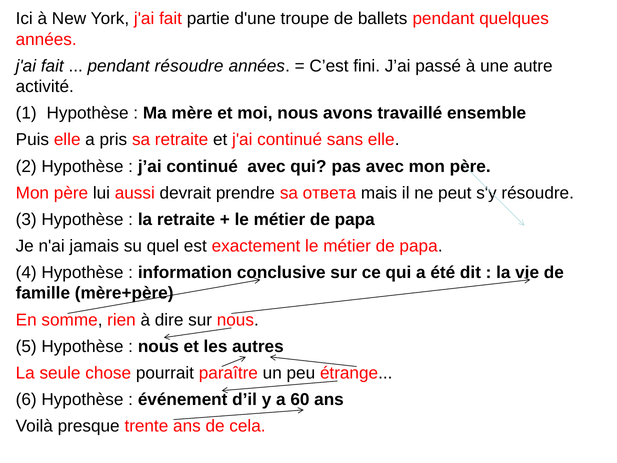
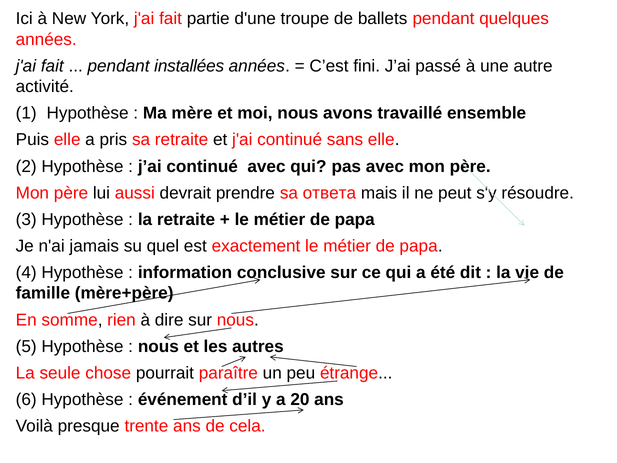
pendant résoudre: résoudre -> installées
60: 60 -> 20
